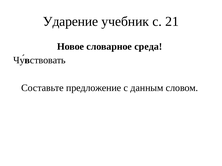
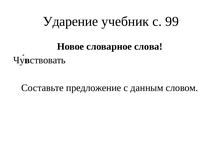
21: 21 -> 99
среда: среда -> слова
